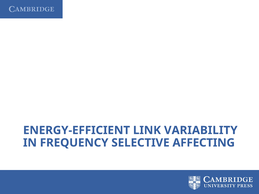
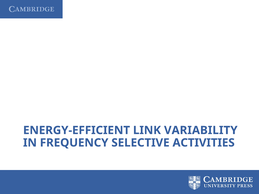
AFFECTING: AFFECTING -> ACTIVITIES
